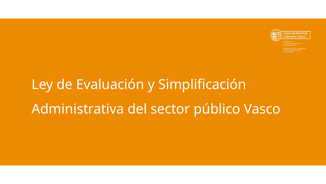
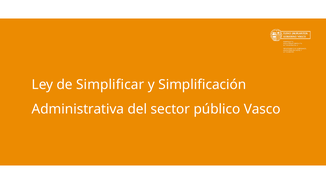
Evaluación: Evaluación -> Simplificar
